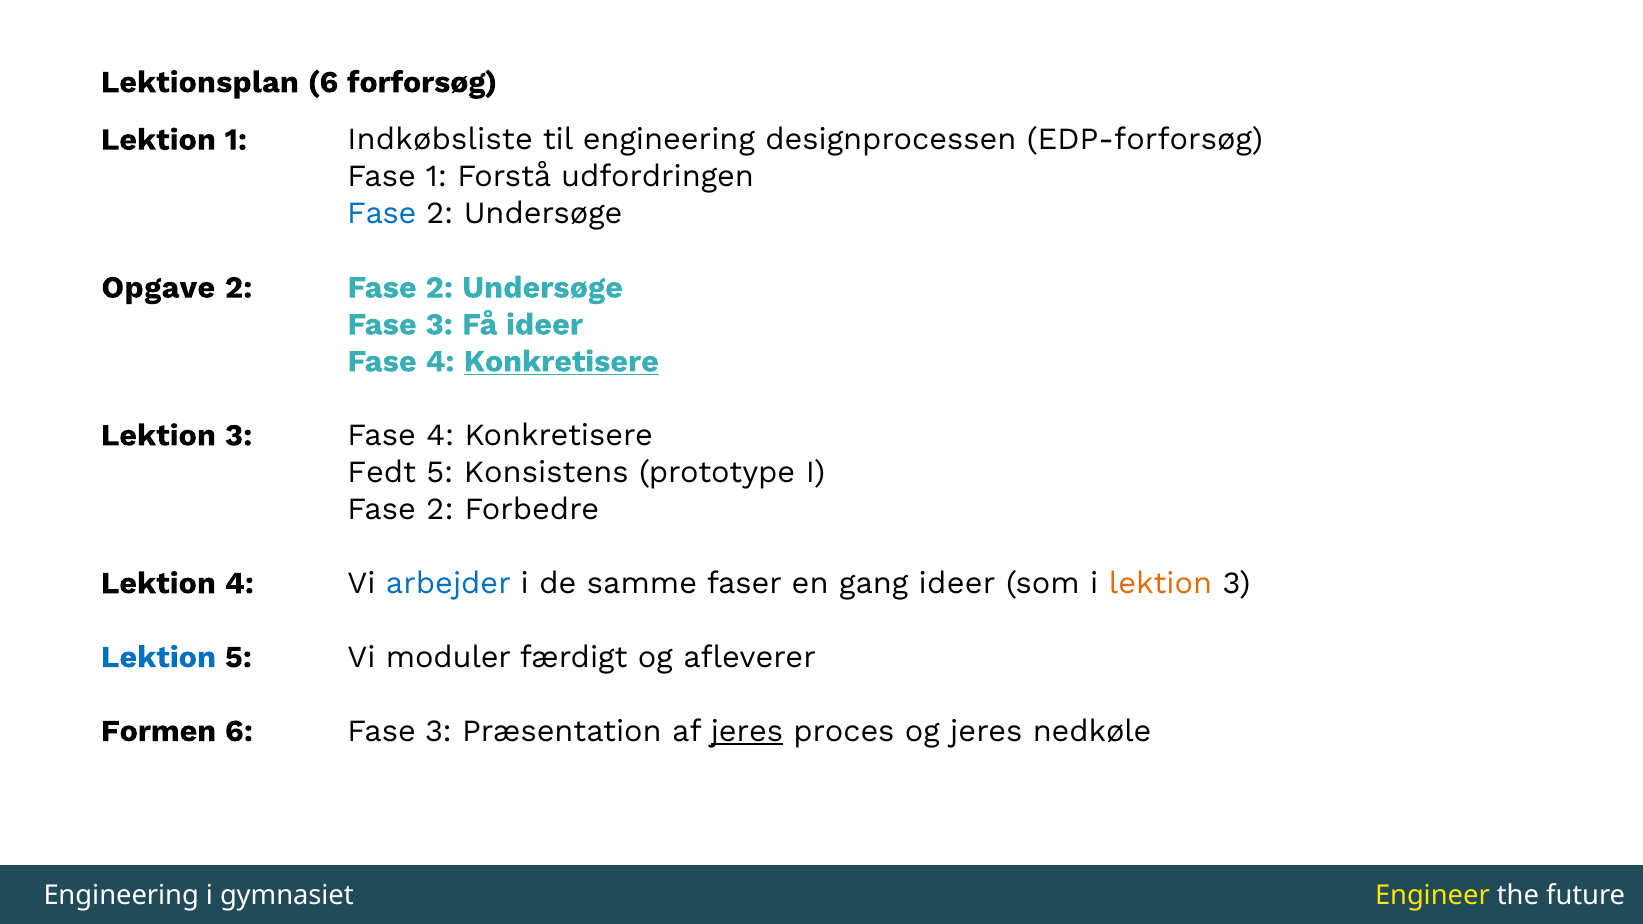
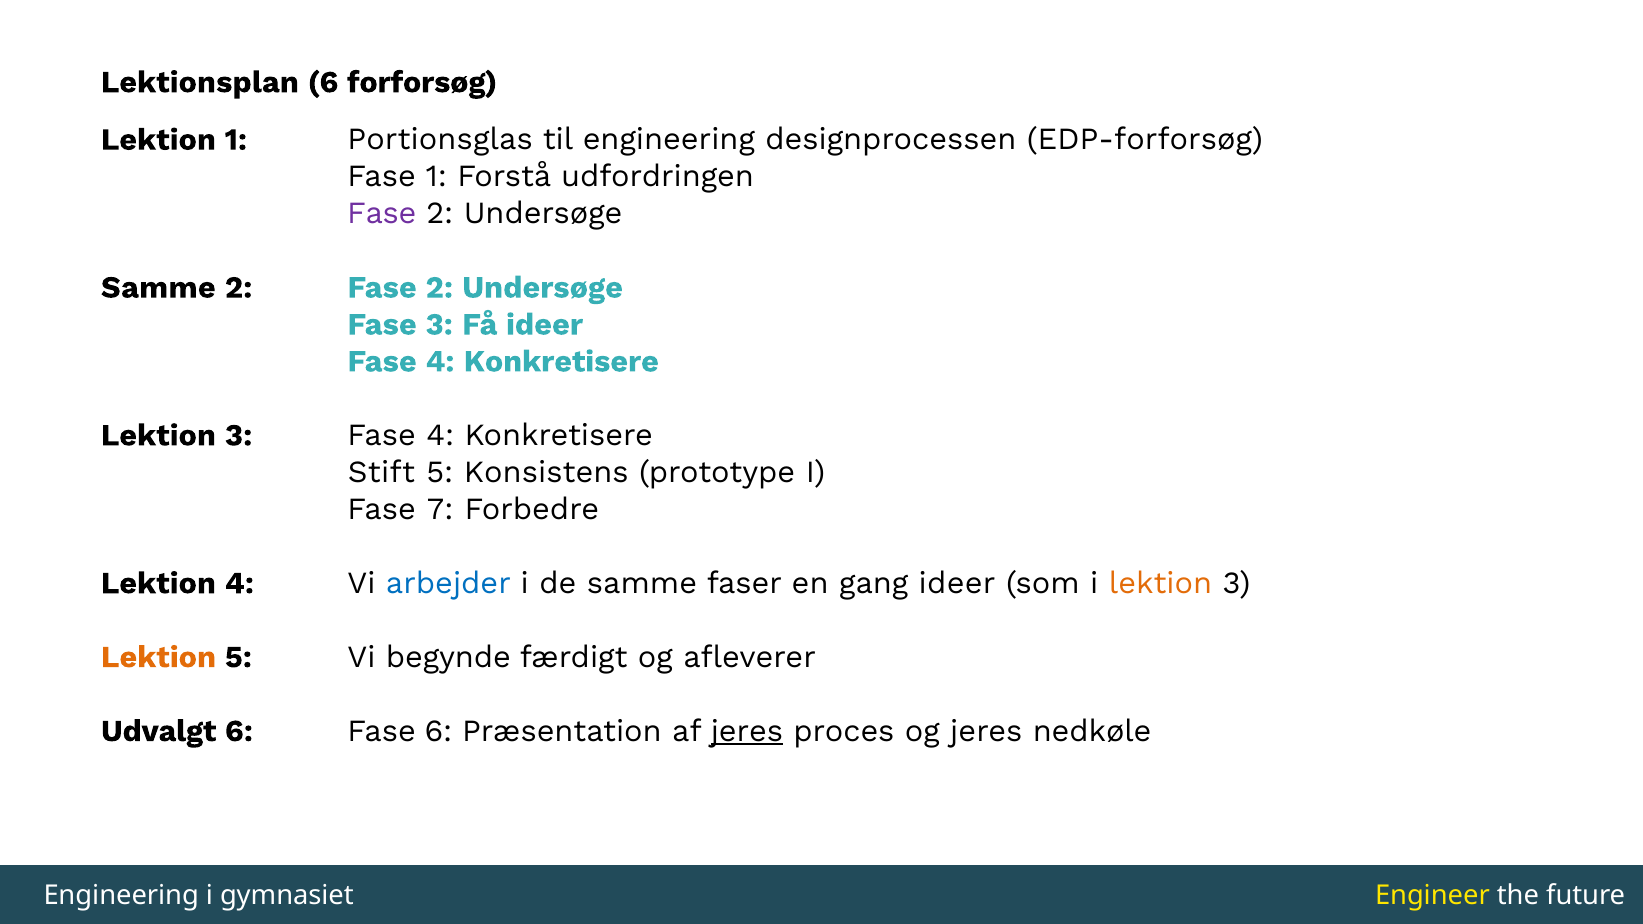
Indkøbsliste: Indkøbsliste -> Portionsglas
Fase at (382, 214) colour: blue -> purple
Opgave at (158, 287): Opgave -> Samme
Konkretisere at (561, 361) underline: present -> none
Fedt: Fedt -> Stift
2 at (440, 509): 2 -> 7
Lektion at (158, 657) colour: blue -> orange
moduler: moduler -> begynde
Formen: Formen -> Udvalgt
6 Fase 3: 3 -> 6
